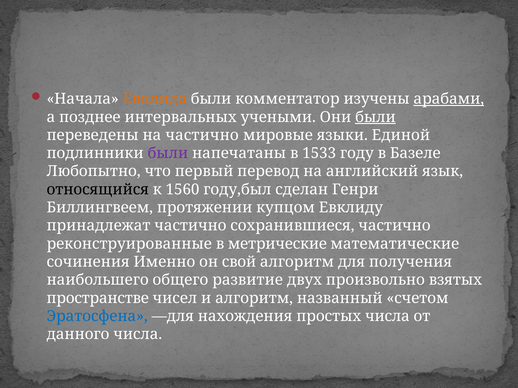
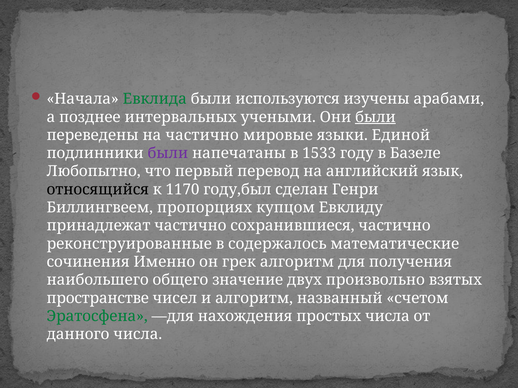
Евклида colour: orange -> green
комментатор: комментатор -> используются
арабами underline: present -> none
1560: 1560 -> 1170
протяжении: протяжении -> пропорциях
метрические: метрические -> содержалось
свой: свой -> грек
развитие: развитие -> значение
Эратосфена colour: blue -> green
